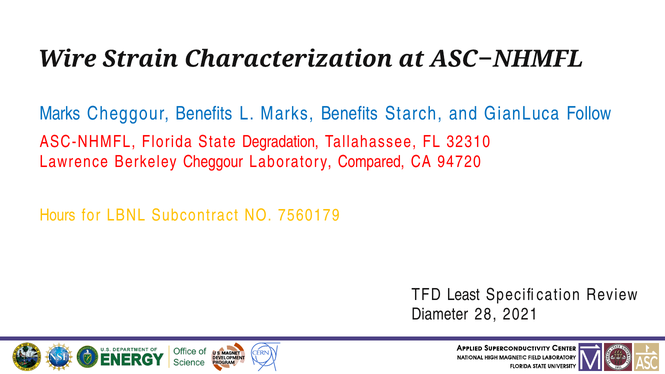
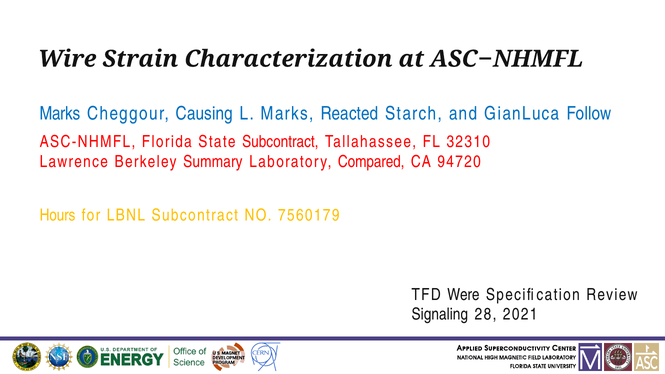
Cheggour Benefits: Benefits -> Causing
Marks Benefits: Benefits -> Reacted
State Degradation: Degradation -> Subcontract
Berkeley Cheggour: Cheggour -> Summary
Least: Least -> Were
Diameter: Diameter -> Signaling
